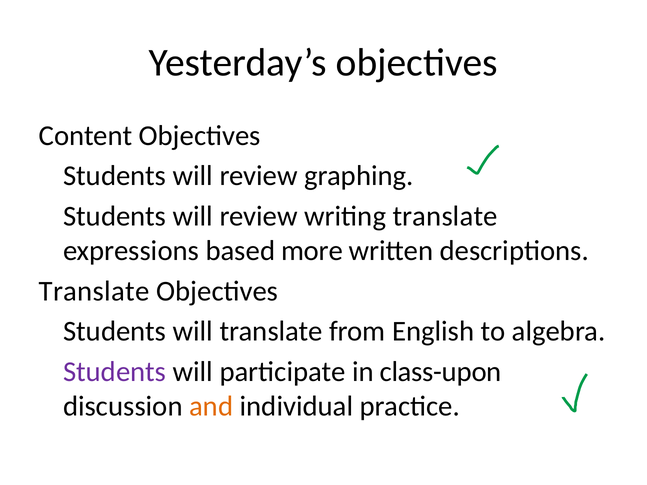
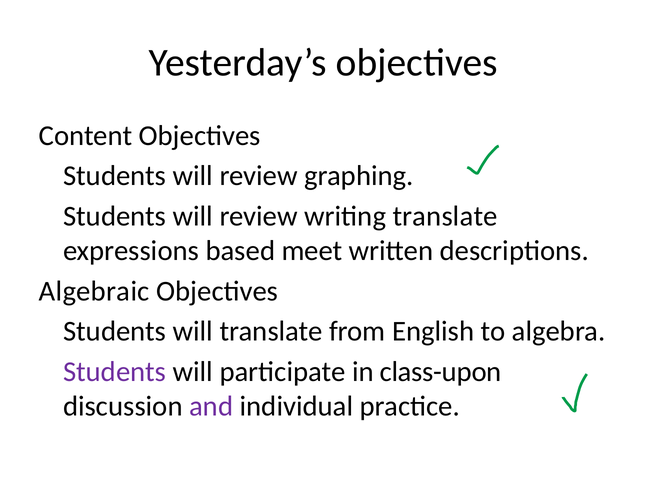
more: more -> meet
Translate at (94, 291): Translate -> Algebraic
and colour: orange -> purple
